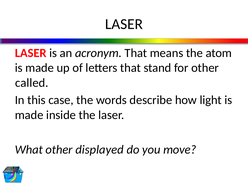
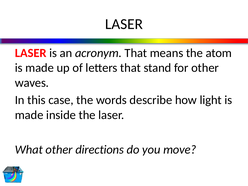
called: called -> waves
displayed: displayed -> directions
